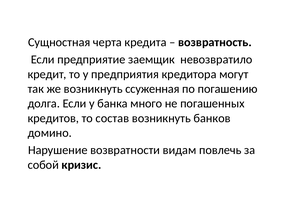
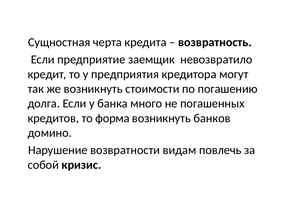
ссуженная: ссуженная -> стоимости
состав: состав -> форма
